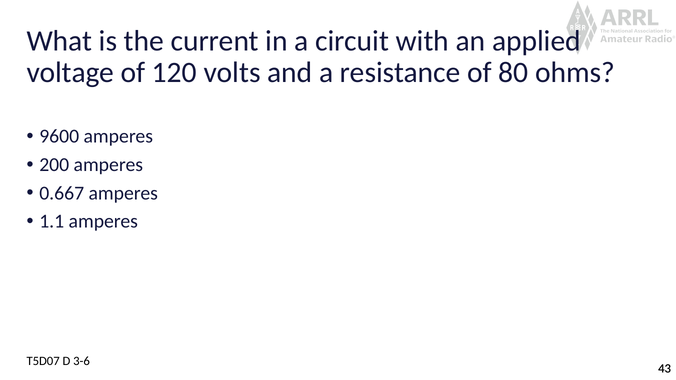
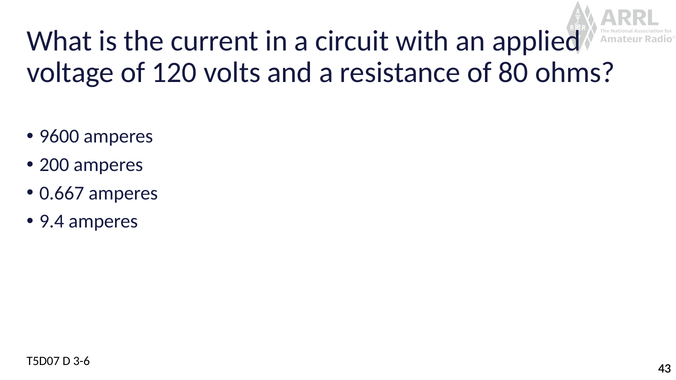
1.1: 1.1 -> 9.4
